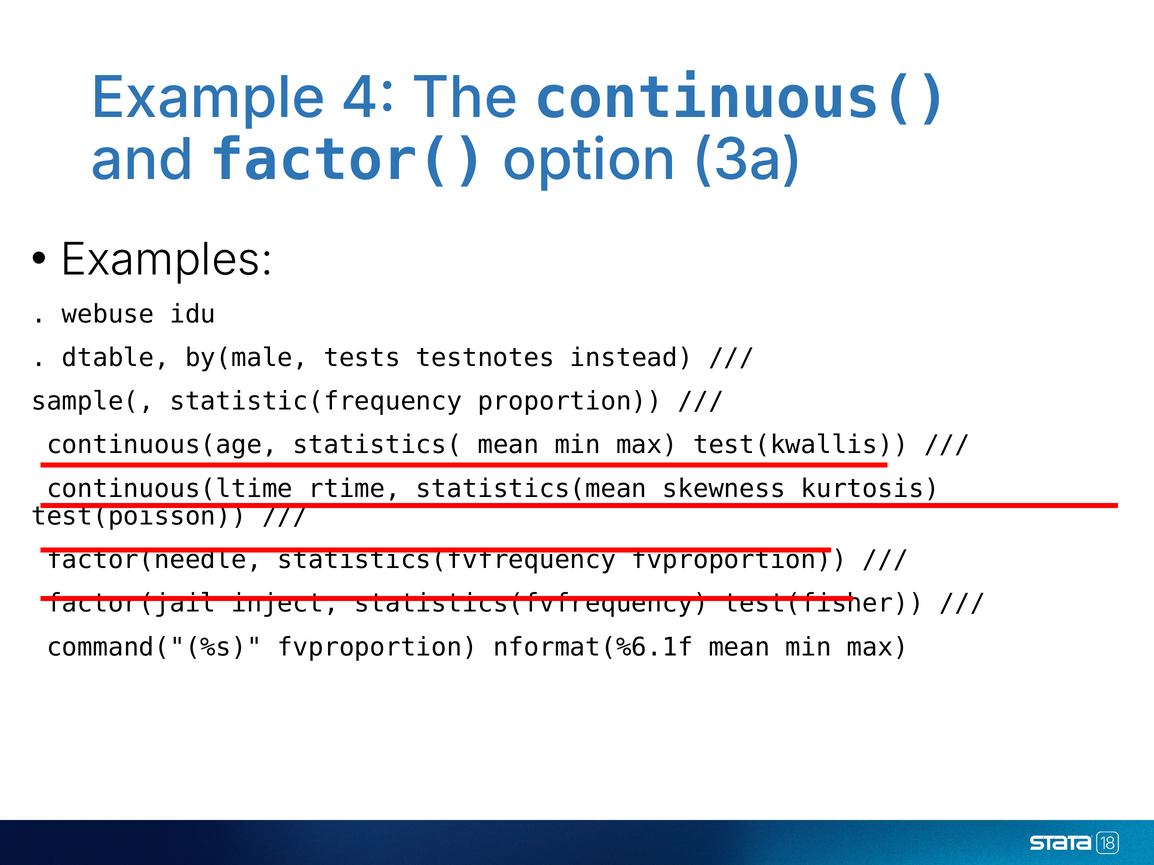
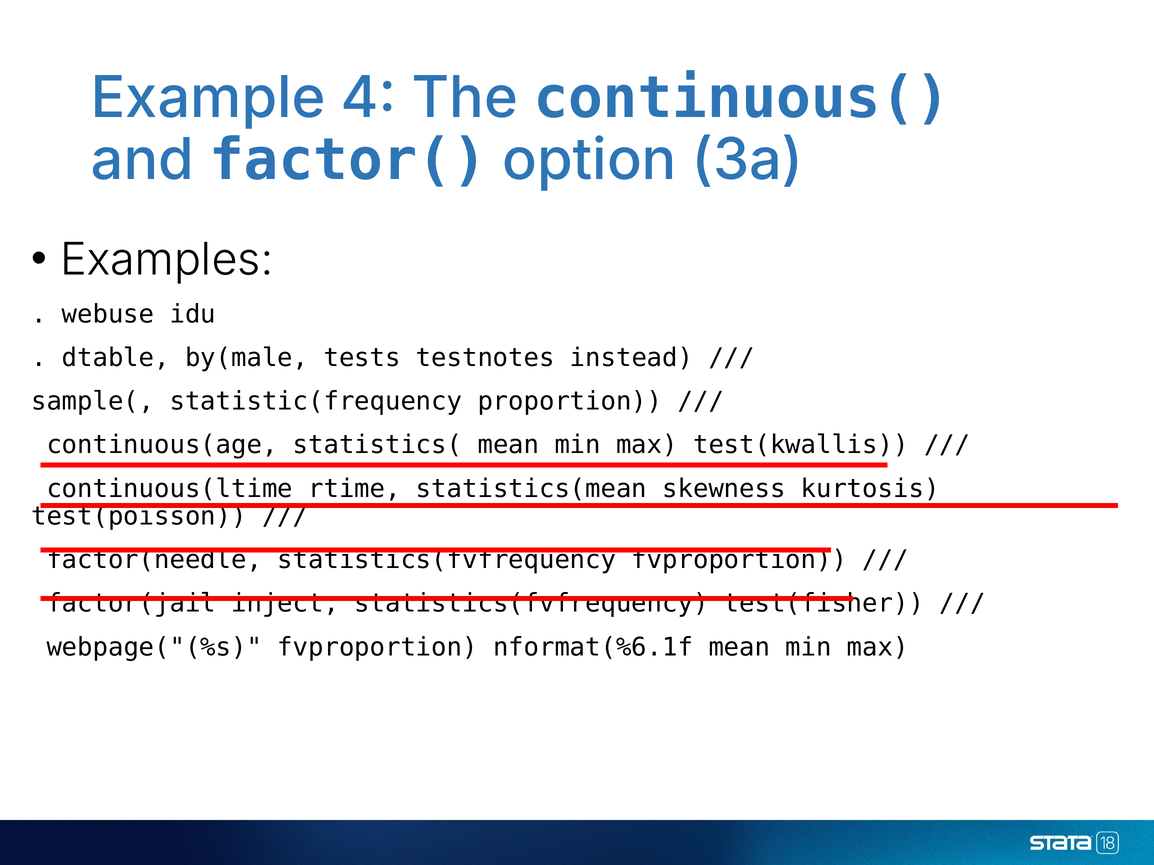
command("(%s: command("(%s -> webpage("(%s
